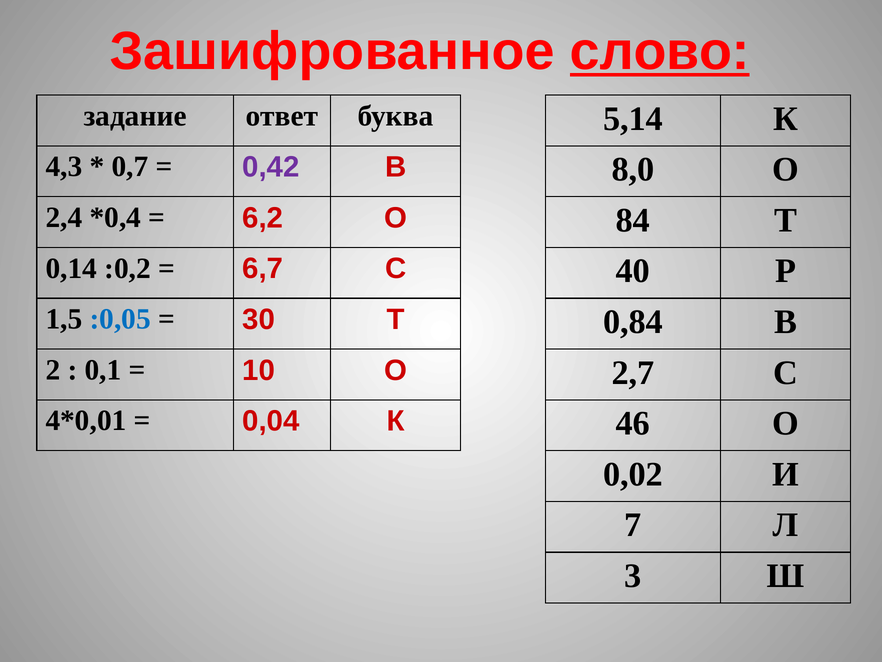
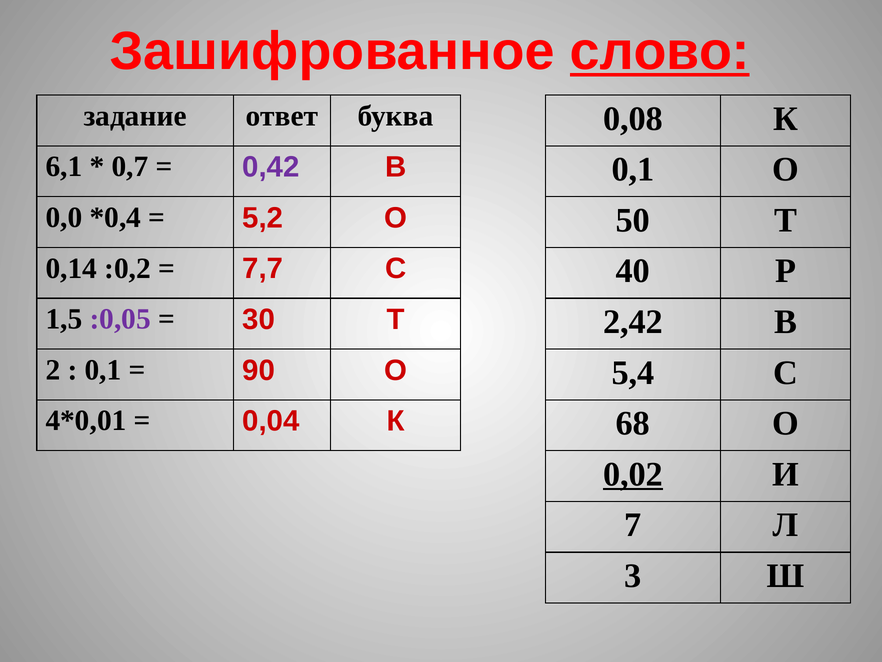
5,14: 5,14 -> 0,08
4,3: 4,3 -> 6,1
В 8,0: 8,0 -> 0,1
2,4: 2,4 -> 0,0
6,2: 6,2 -> 5,2
84: 84 -> 50
6,7: 6,7 -> 7,7
:0,05 colour: blue -> purple
0,84: 0,84 -> 2,42
10: 10 -> 90
2,7: 2,7 -> 5,4
46: 46 -> 68
0,02 underline: none -> present
